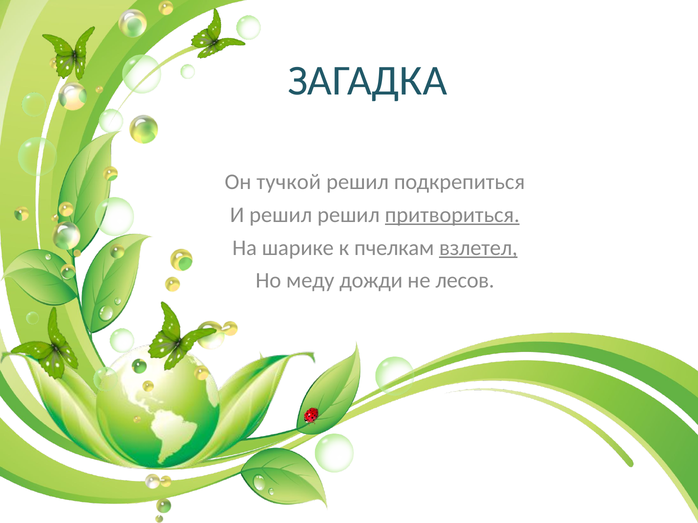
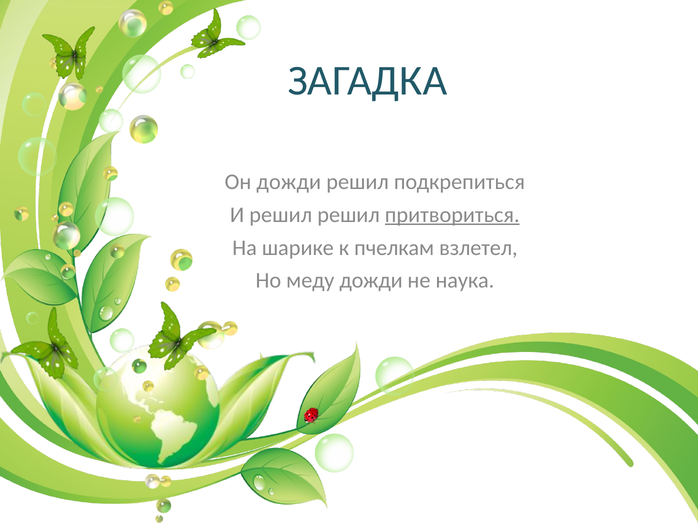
Он тучкой: тучкой -> дожди
взлетел underline: present -> none
лесов: лесов -> наука
